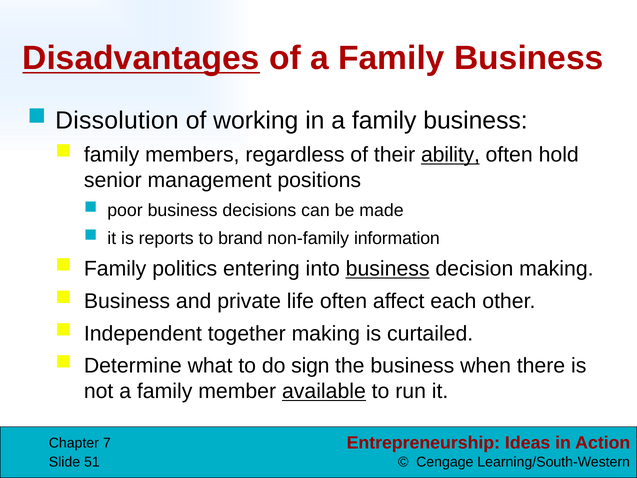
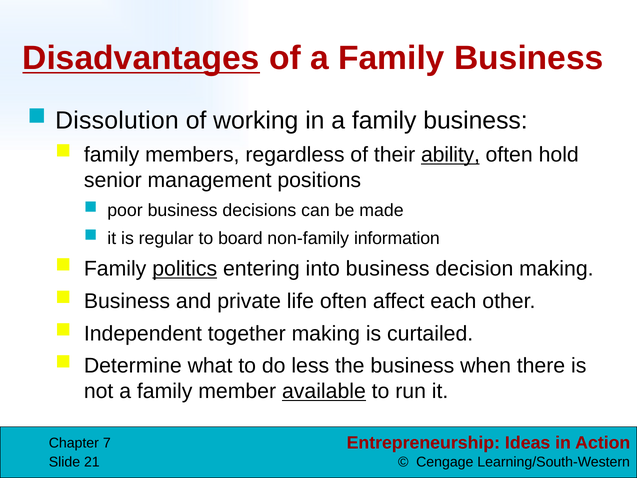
reports: reports -> regular
brand: brand -> board
politics underline: none -> present
business at (388, 269) underline: present -> none
sign: sign -> less
51: 51 -> 21
